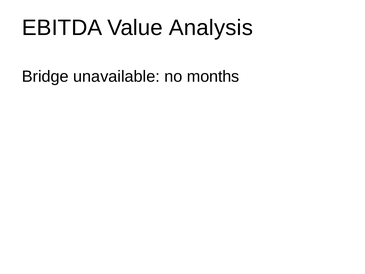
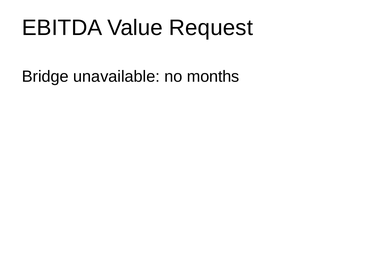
Analysis: Analysis -> Request
